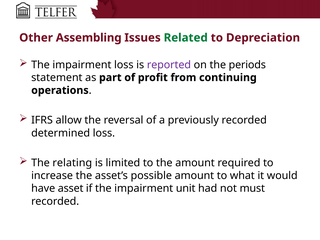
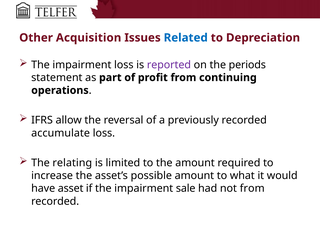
Assembling: Assembling -> Acquisition
Related colour: green -> blue
determined: determined -> accumulate
unit: unit -> sale
not must: must -> from
